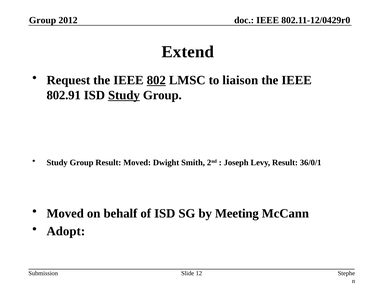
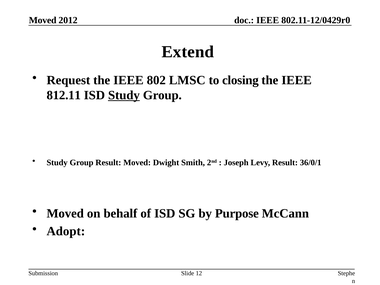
Group at (43, 20): Group -> Moved
802 underline: present -> none
liaison: liaison -> closing
802.91: 802.91 -> 812.11
Meeting: Meeting -> Purpose
